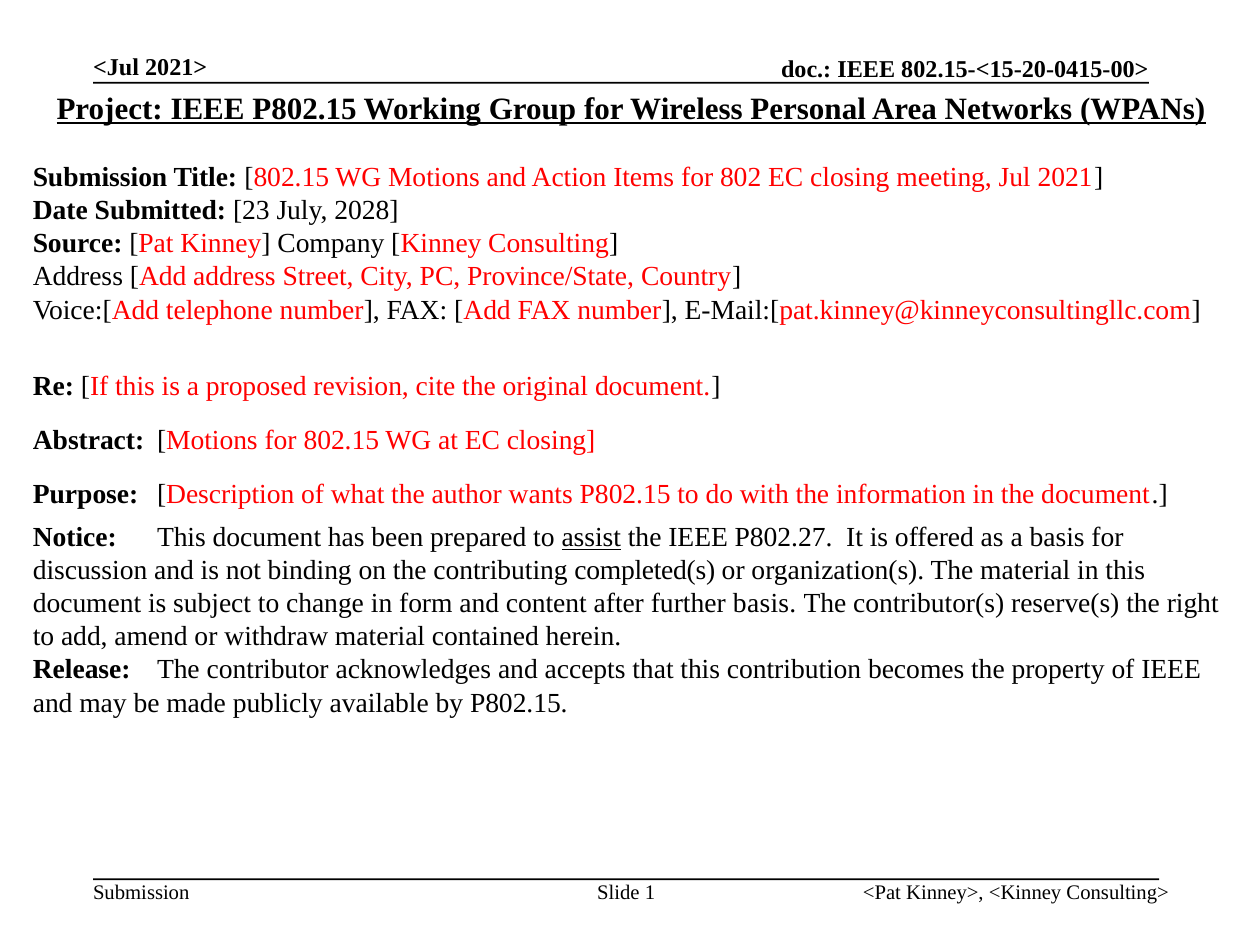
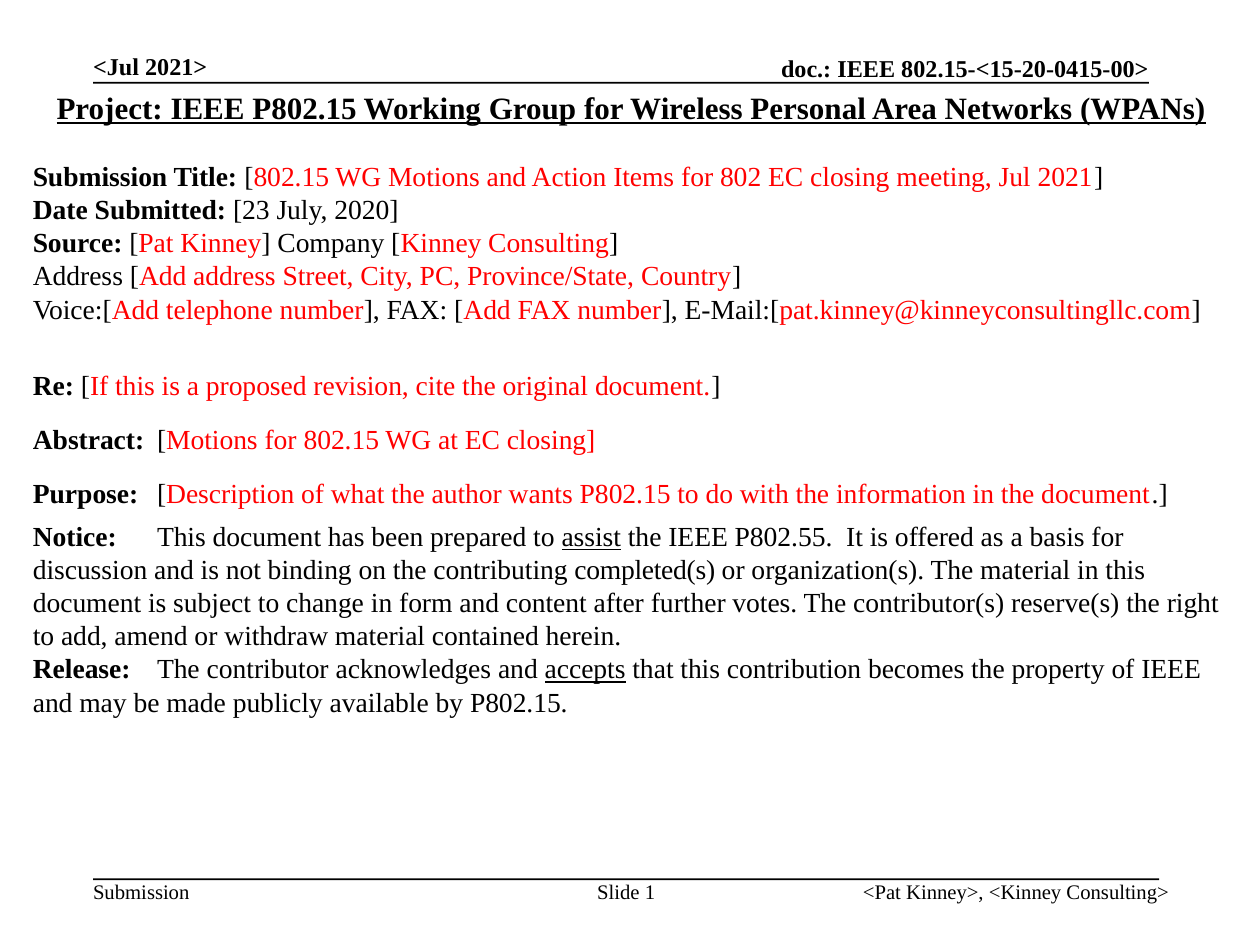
2028: 2028 -> 2020
P802.27: P802.27 -> P802.55
further basis: basis -> votes
accepts underline: none -> present
